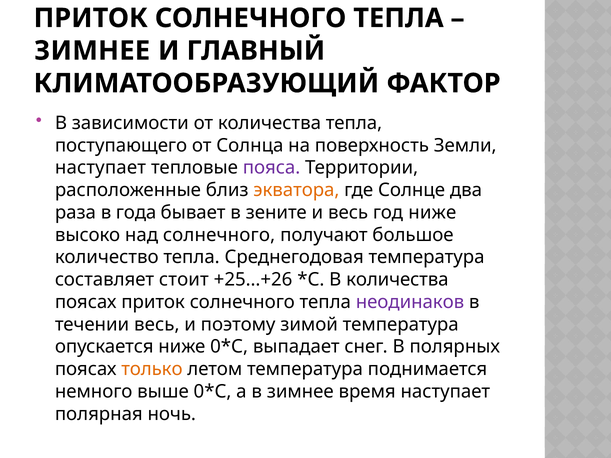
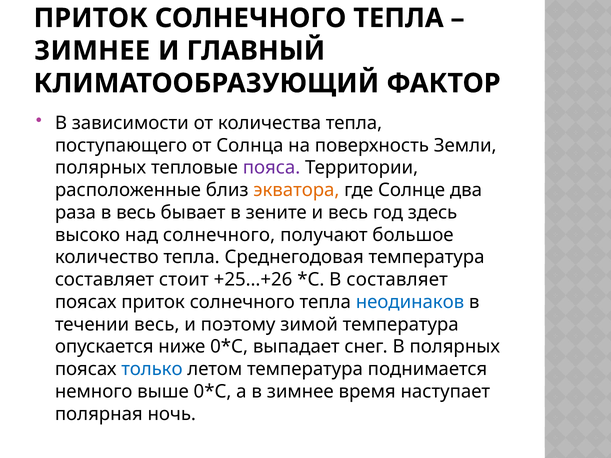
наступает at (100, 168): наступает -> полярных
в года: года -> весь
год ниже: ниже -> здесь
В количества: количества -> составляет
неодинаков colour: purple -> blue
только colour: orange -> blue
